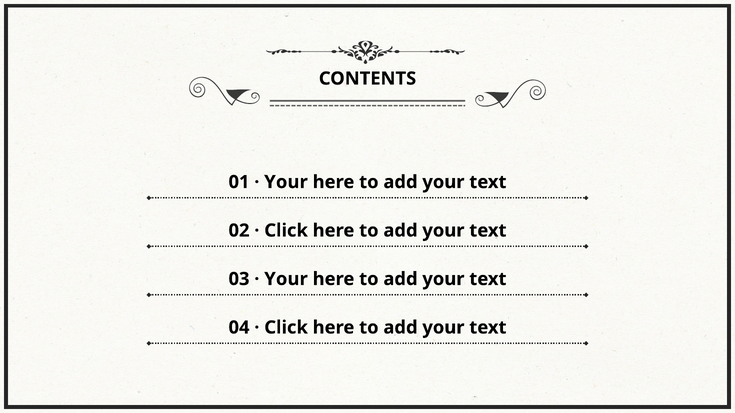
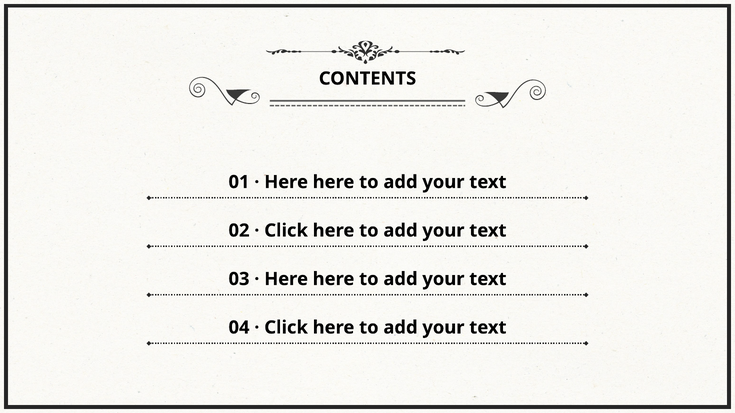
Your at (286, 182): Your -> Here
Your at (286, 279): Your -> Here
